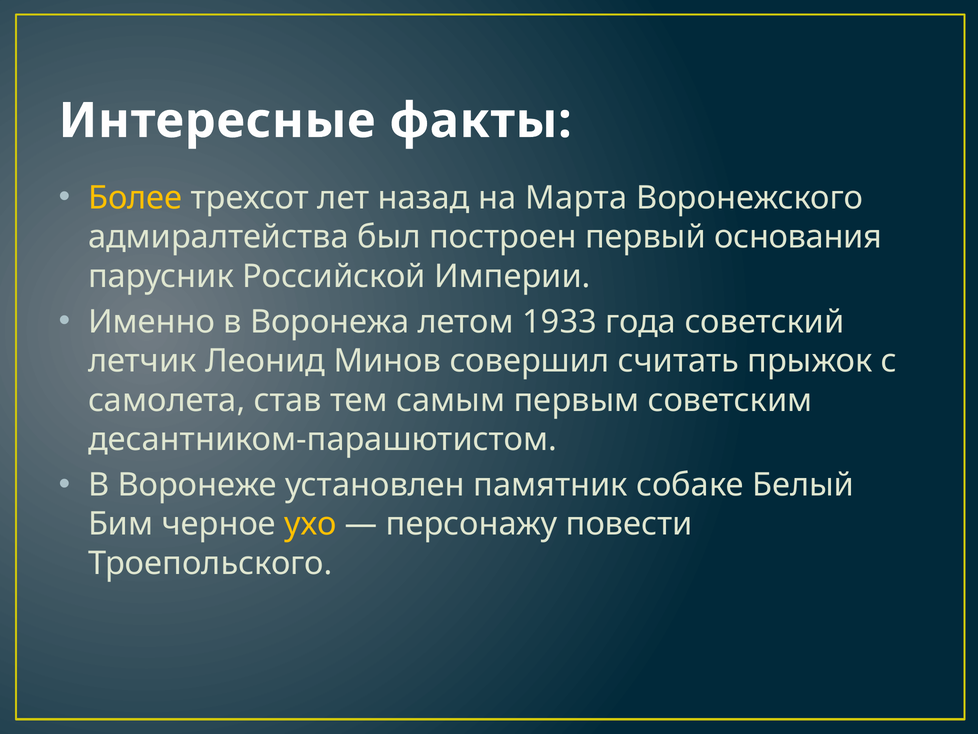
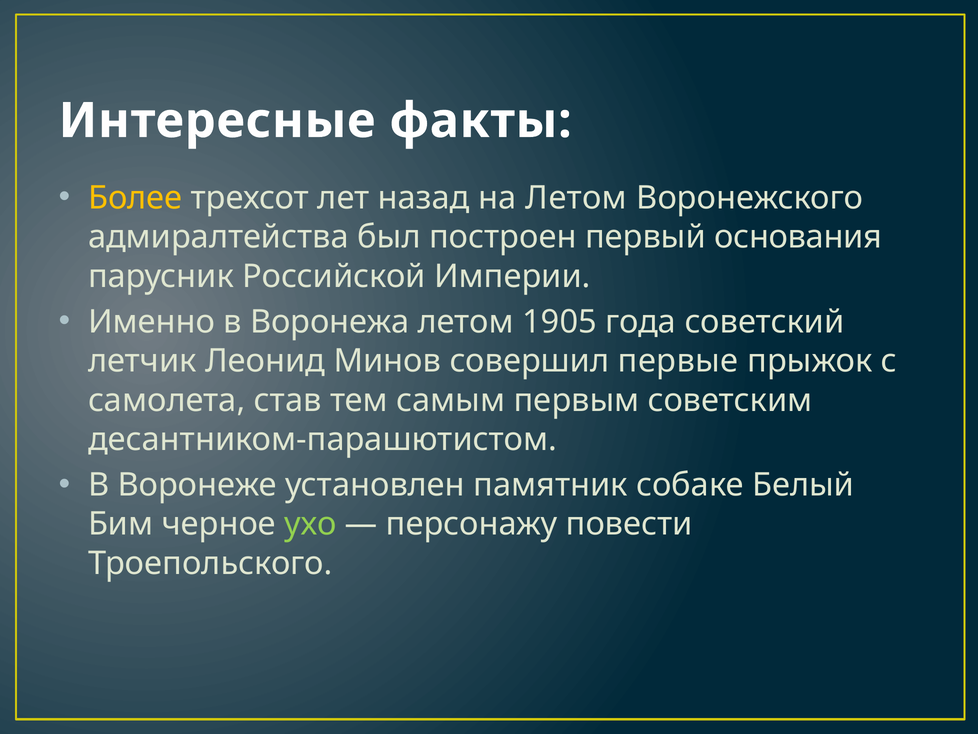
на Марта: Марта -> Летом
1933: 1933 -> 1905
считать: считать -> первые
ухо colour: yellow -> light green
